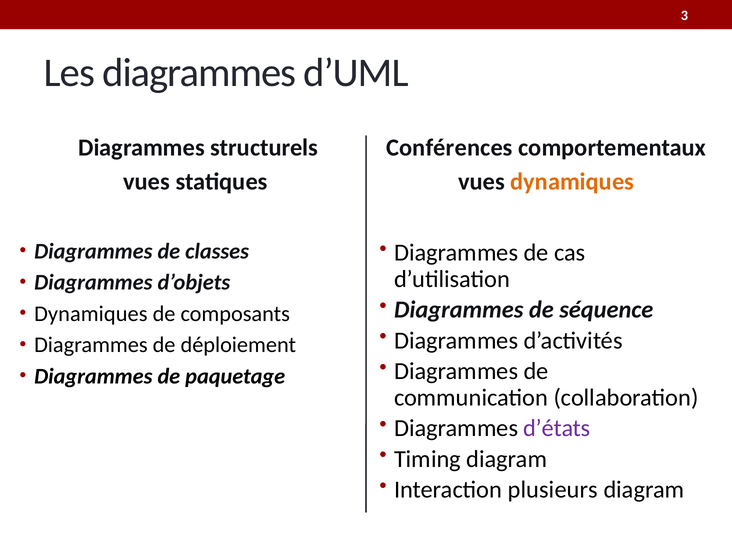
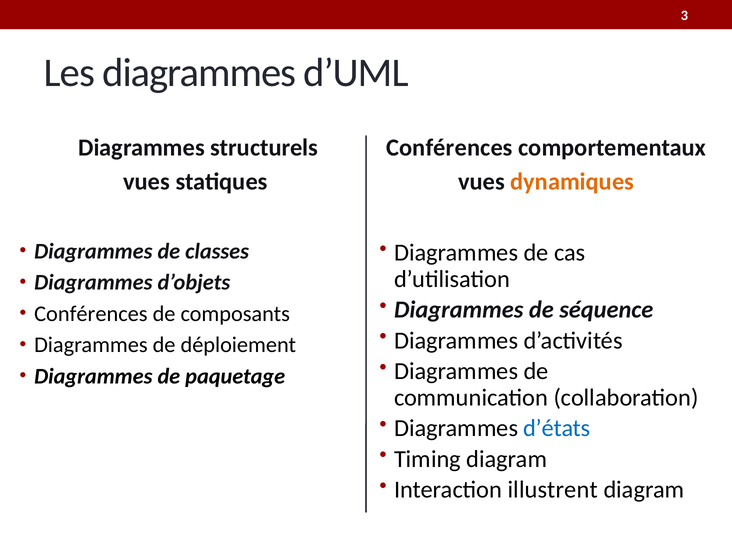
Dynamiques at (91, 314): Dynamiques -> Conférences
d’états colour: purple -> blue
plusieurs: plusieurs -> illustrent
